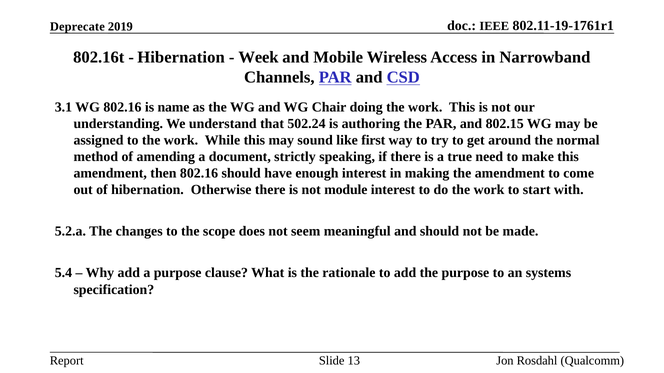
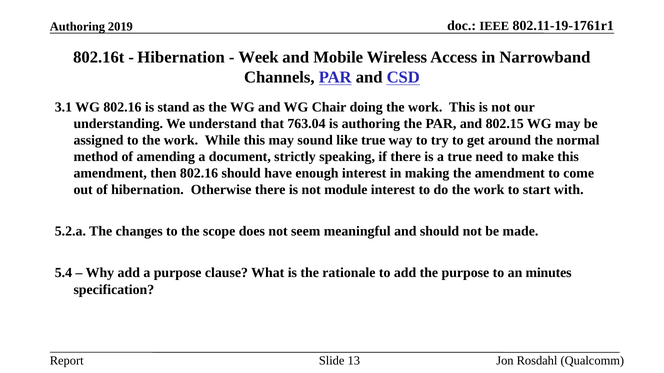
Deprecate at (77, 26): Deprecate -> Authoring
name: name -> stand
502.24: 502.24 -> 763.04
like first: first -> true
systems: systems -> minutes
